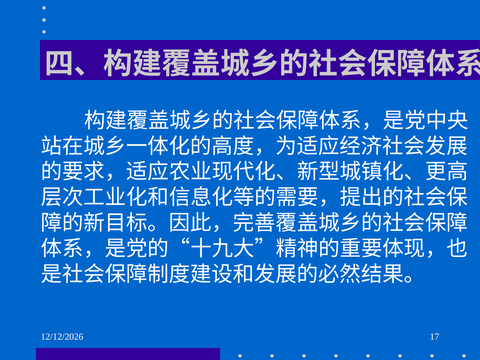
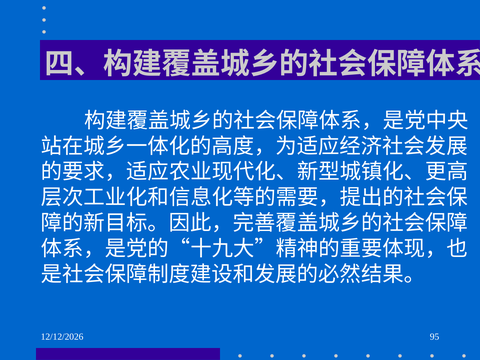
17: 17 -> 95
